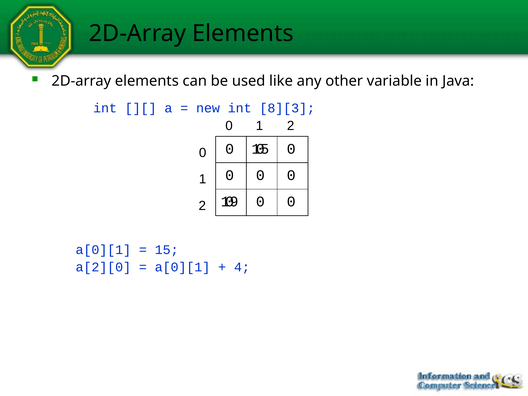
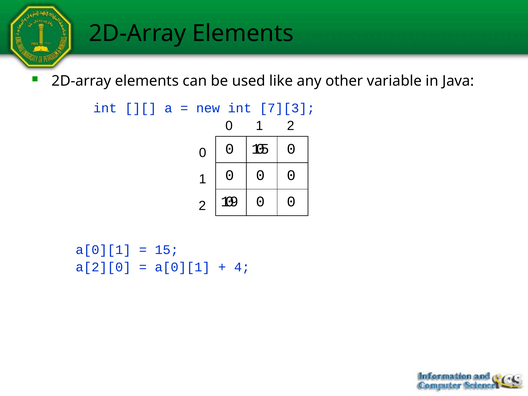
8][3: 8][3 -> 7][3
